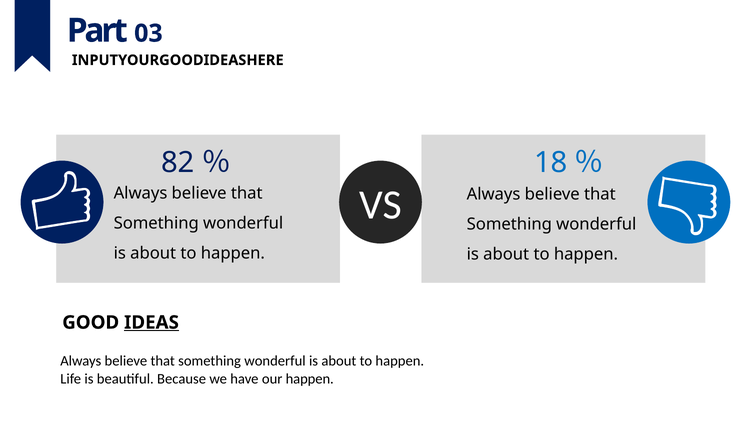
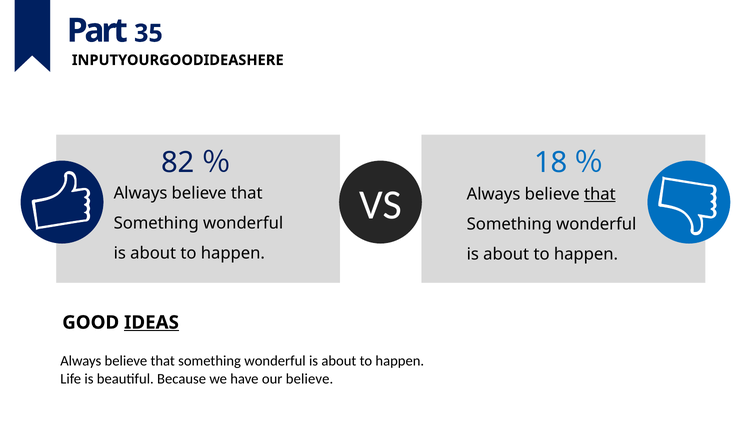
03: 03 -> 35
that at (600, 194) underline: none -> present
our happen: happen -> believe
